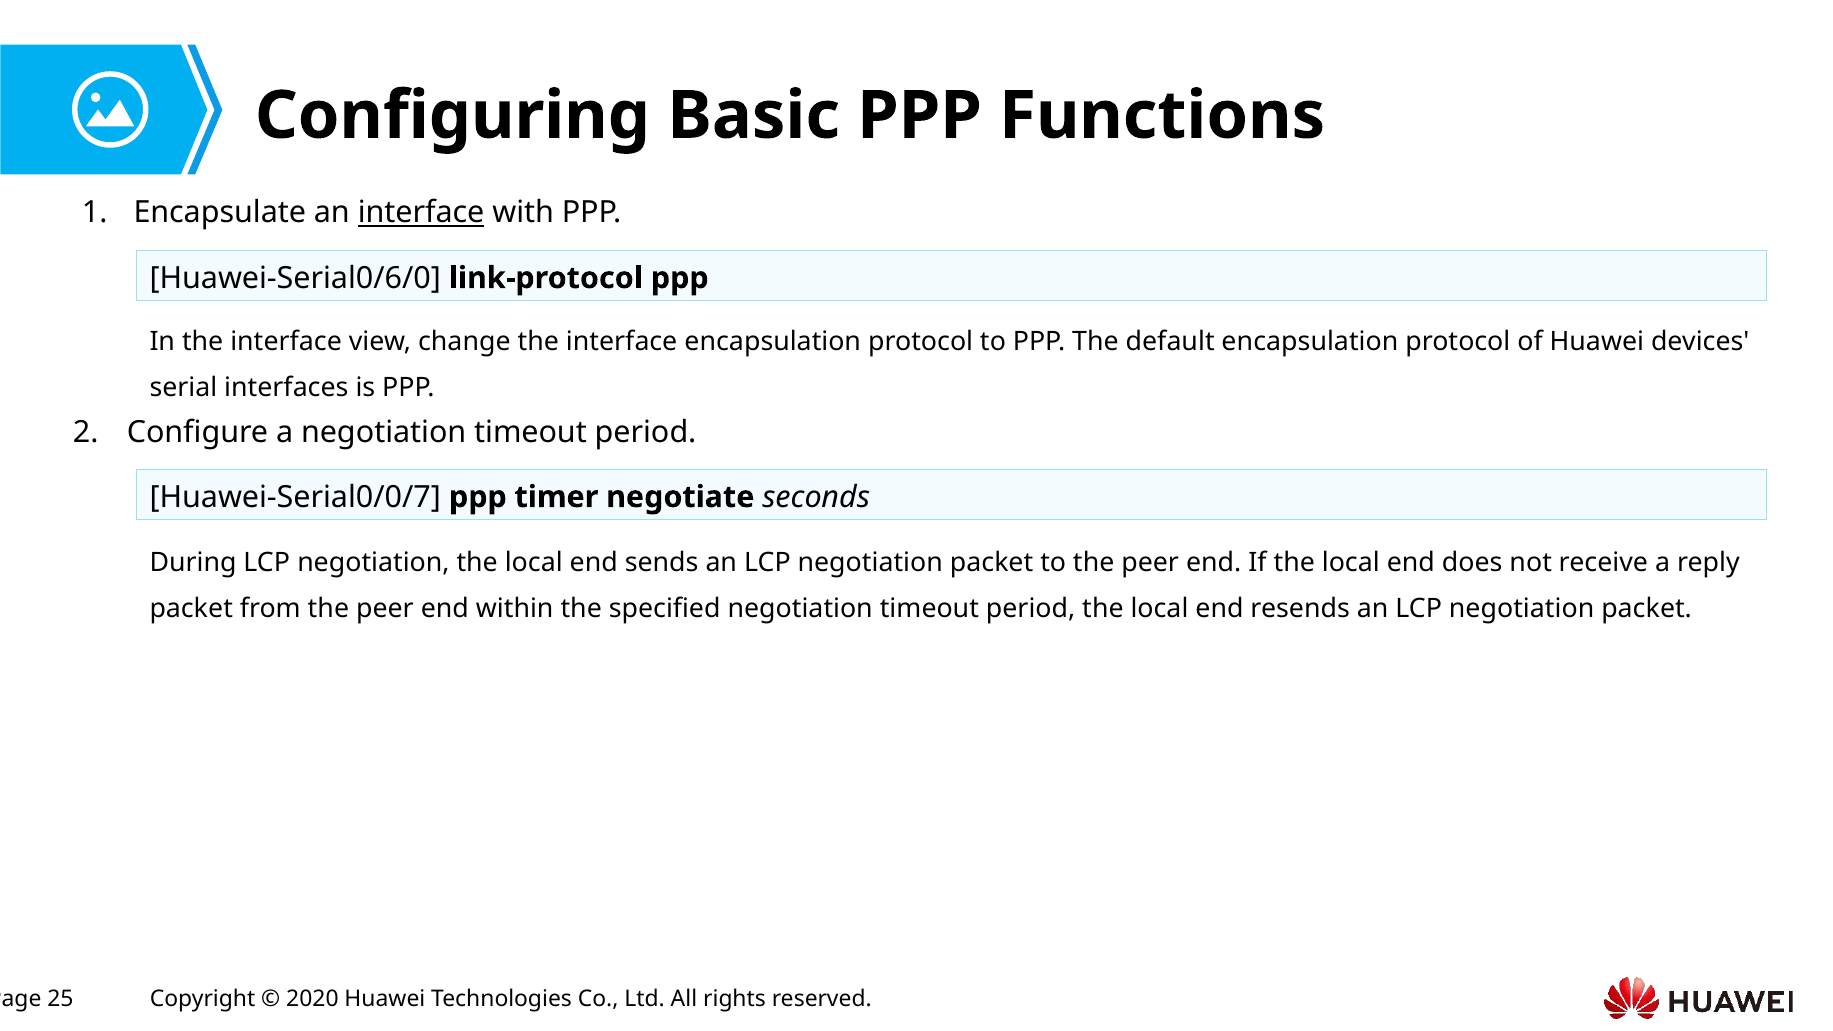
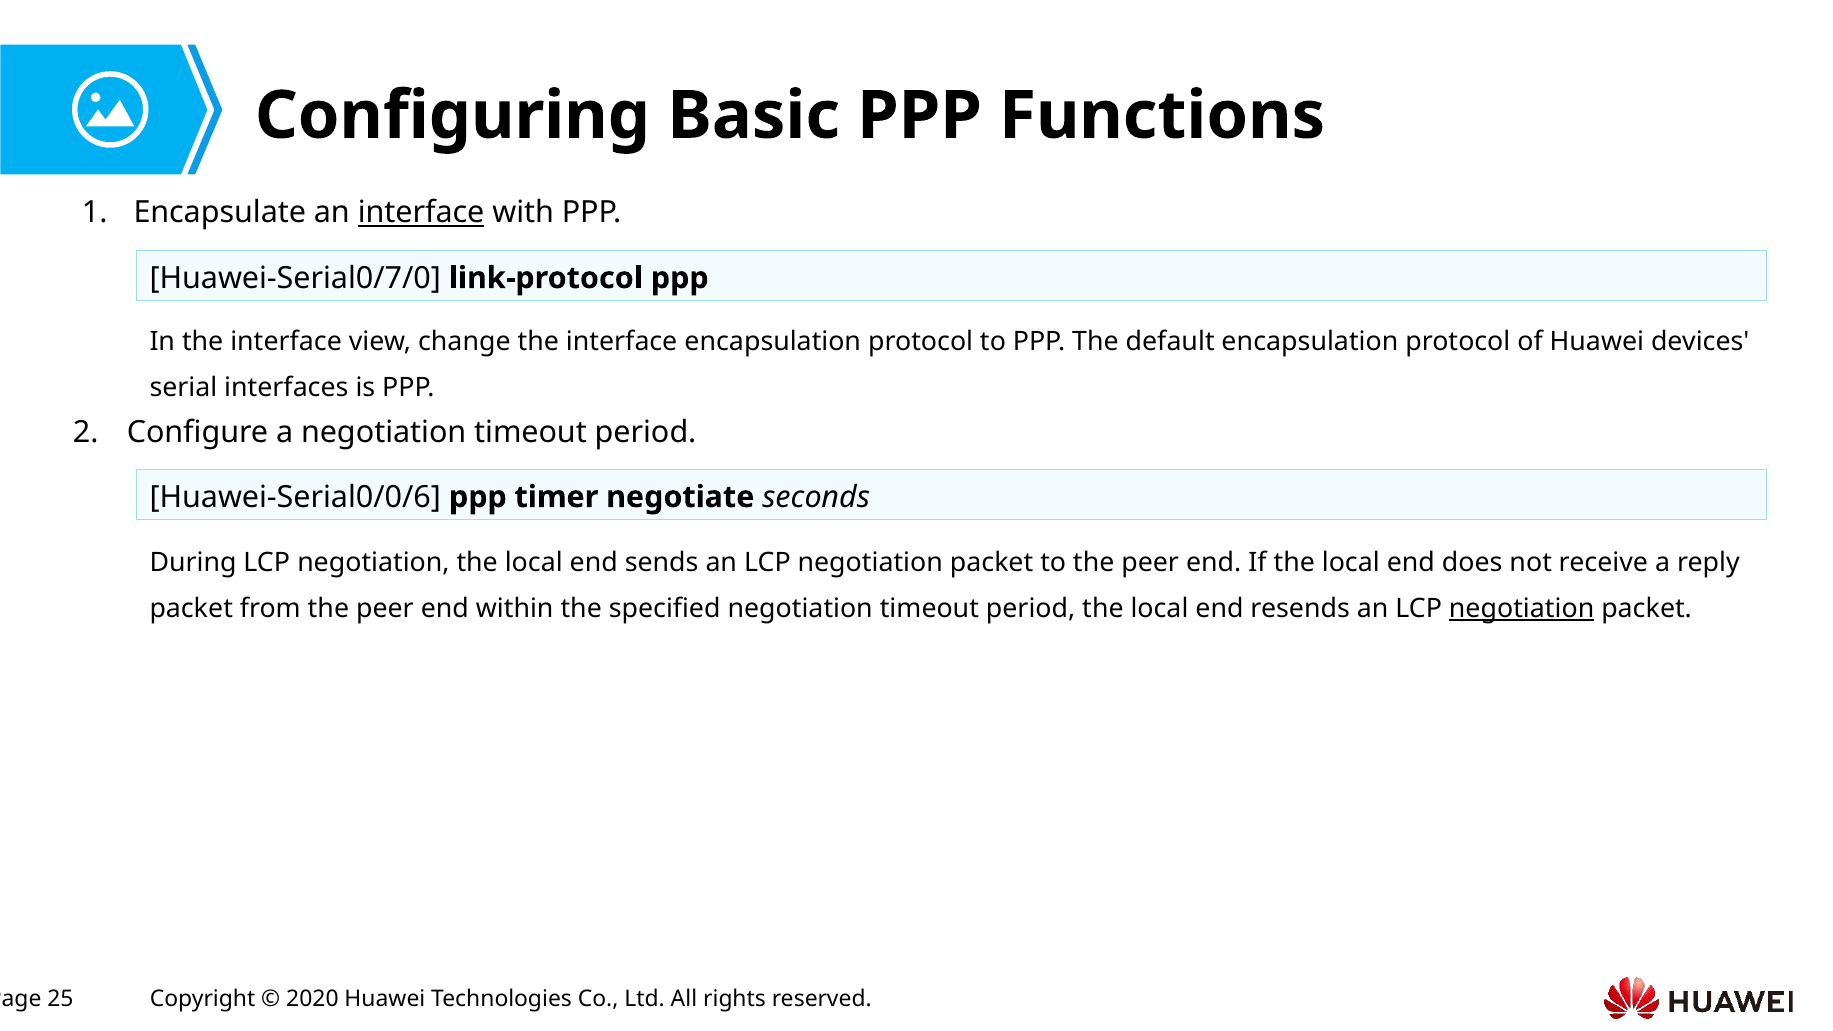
Huawei-Serial0/6/0: Huawei-Serial0/6/0 -> Huawei-Serial0/7/0
Huawei-Serial0/0/7: Huawei-Serial0/0/7 -> Huawei-Serial0/0/6
negotiation at (1522, 609) underline: none -> present
